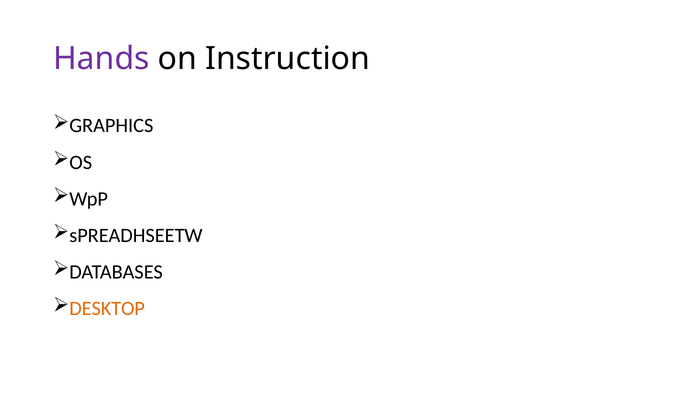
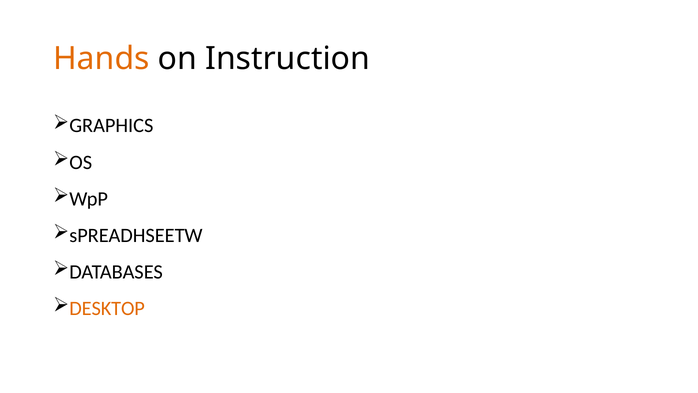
Hands colour: purple -> orange
